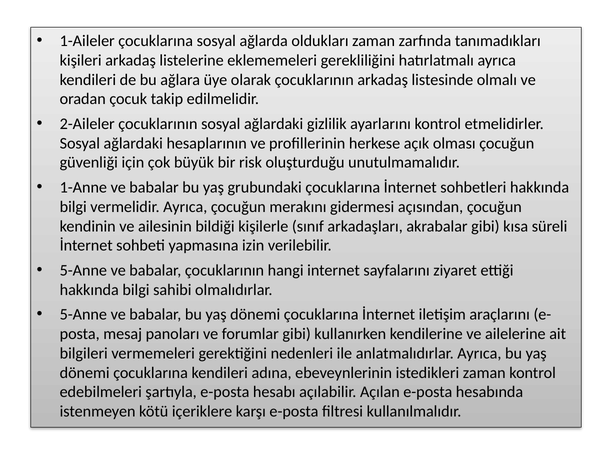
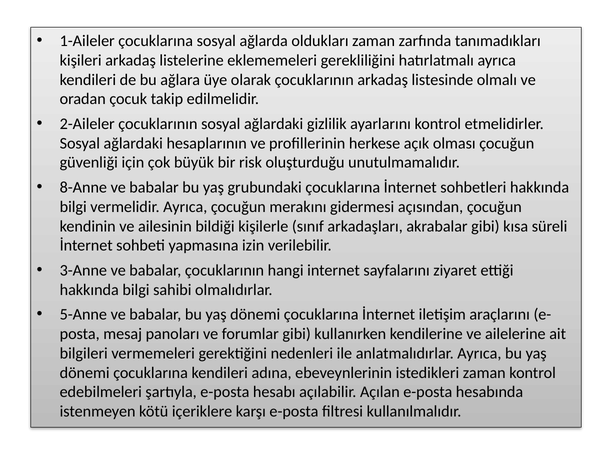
1-Anne: 1-Anne -> 8-Anne
5-Anne at (83, 270): 5-Anne -> 3-Anne
